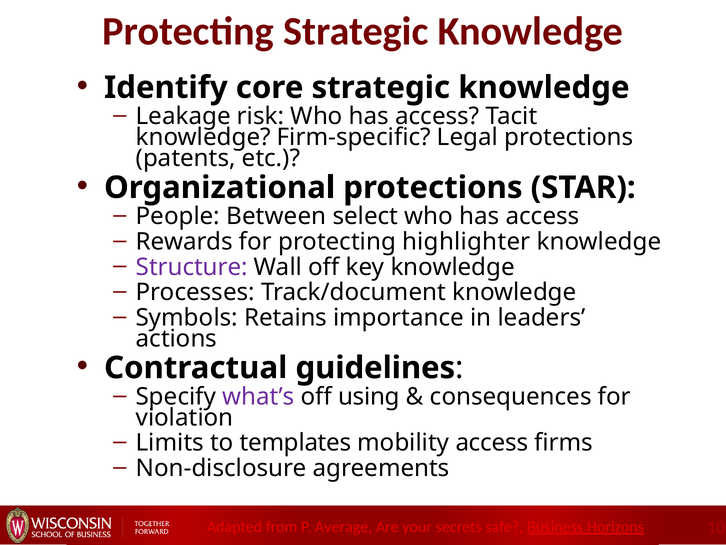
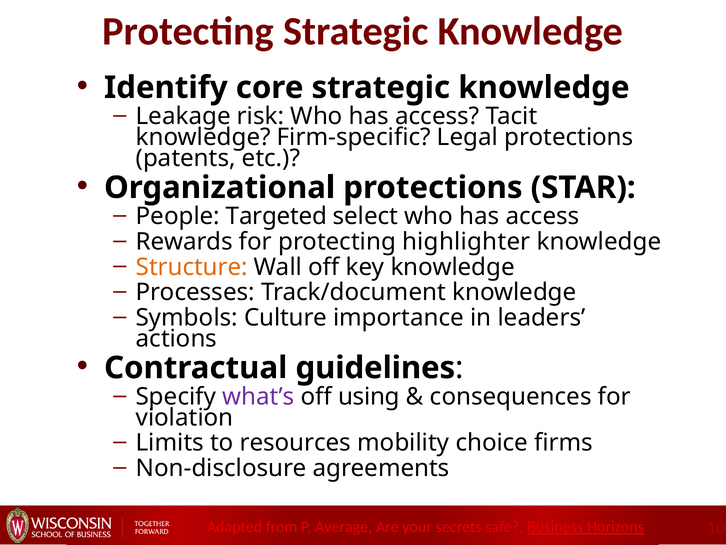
Between: Between -> Targeted
Structure colour: purple -> orange
Retains: Retains -> Culture
templates: templates -> resources
mobility access: access -> choice
